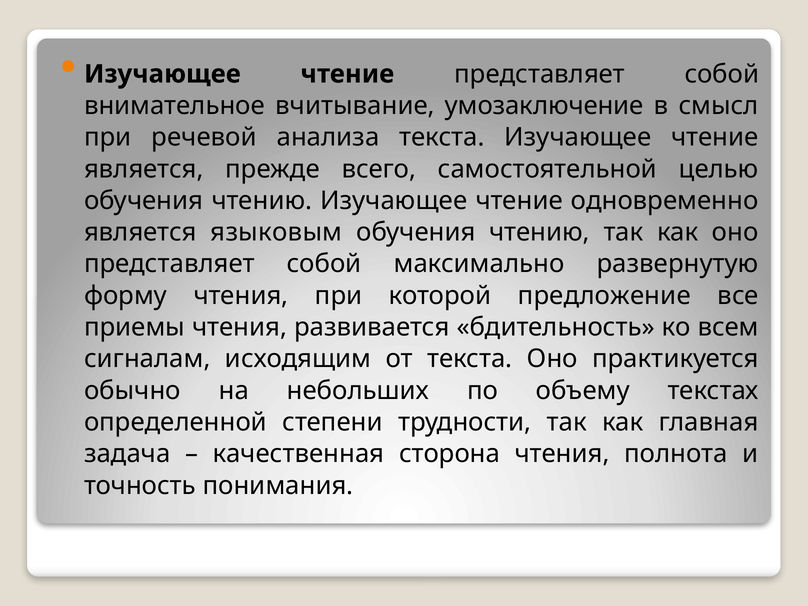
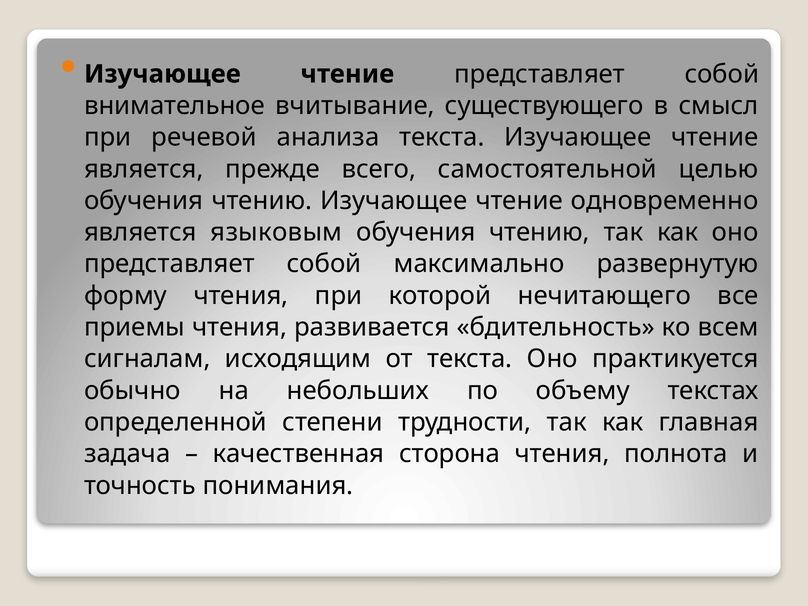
умозаключение: умозаключение -> существующего
предложение: предложение -> нечитающего
